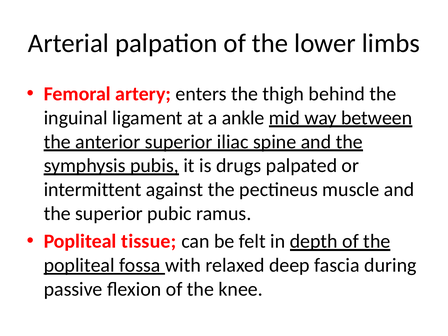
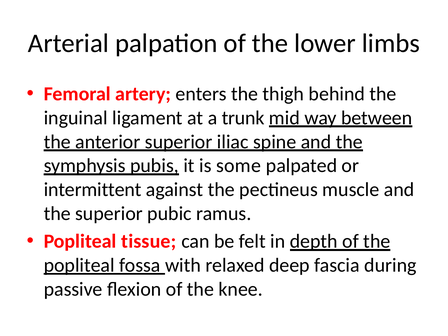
ankle: ankle -> trunk
drugs: drugs -> some
